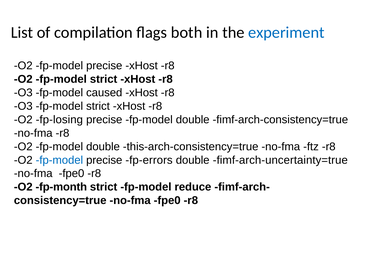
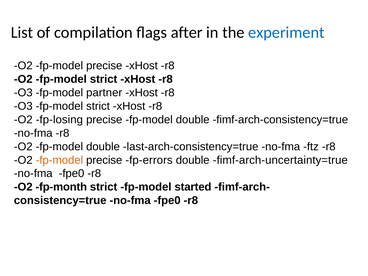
both: both -> after
caused: caused -> partner
this-arch-consistency=true: this-arch-consistency=true -> last-arch-consistency=true
fp-model at (59, 160) colour: blue -> orange
reduce: reduce -> started
